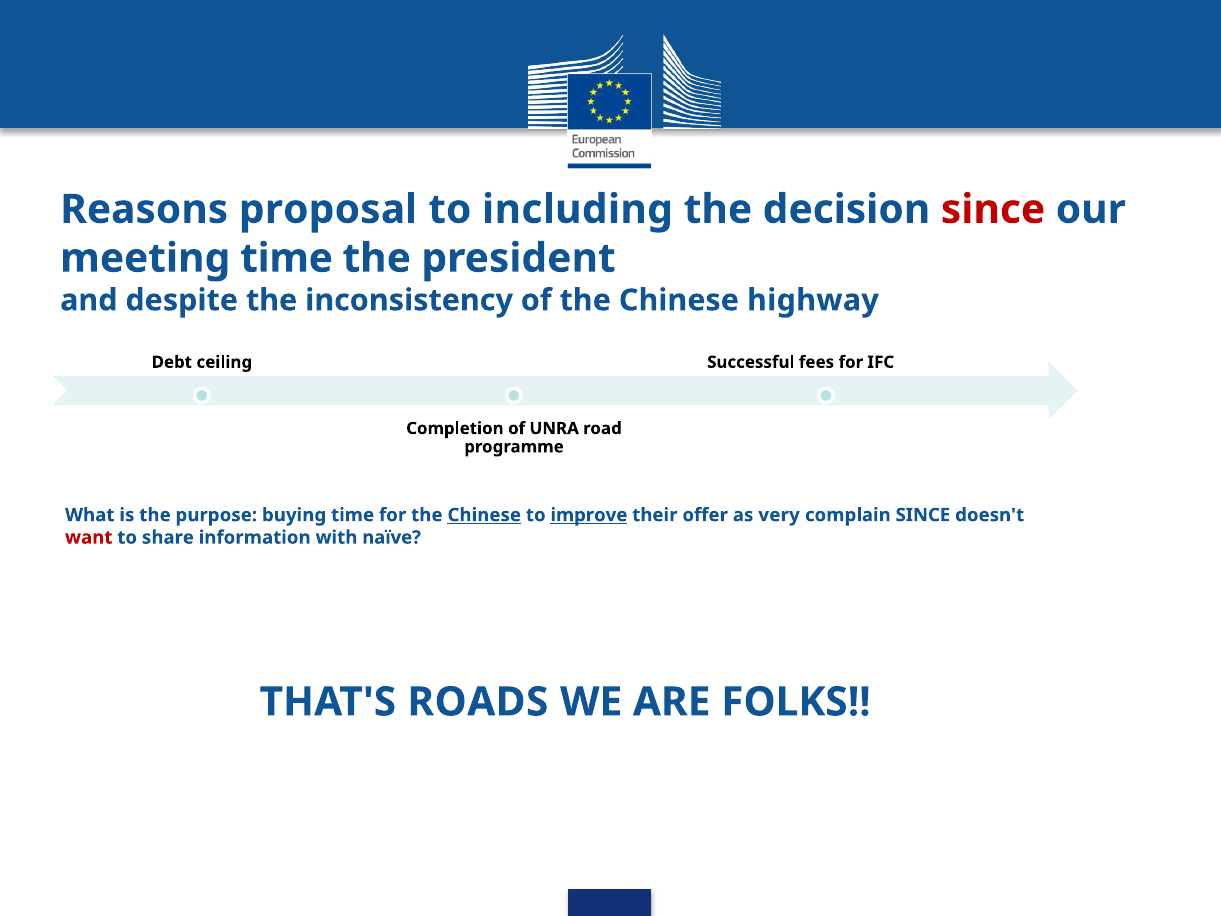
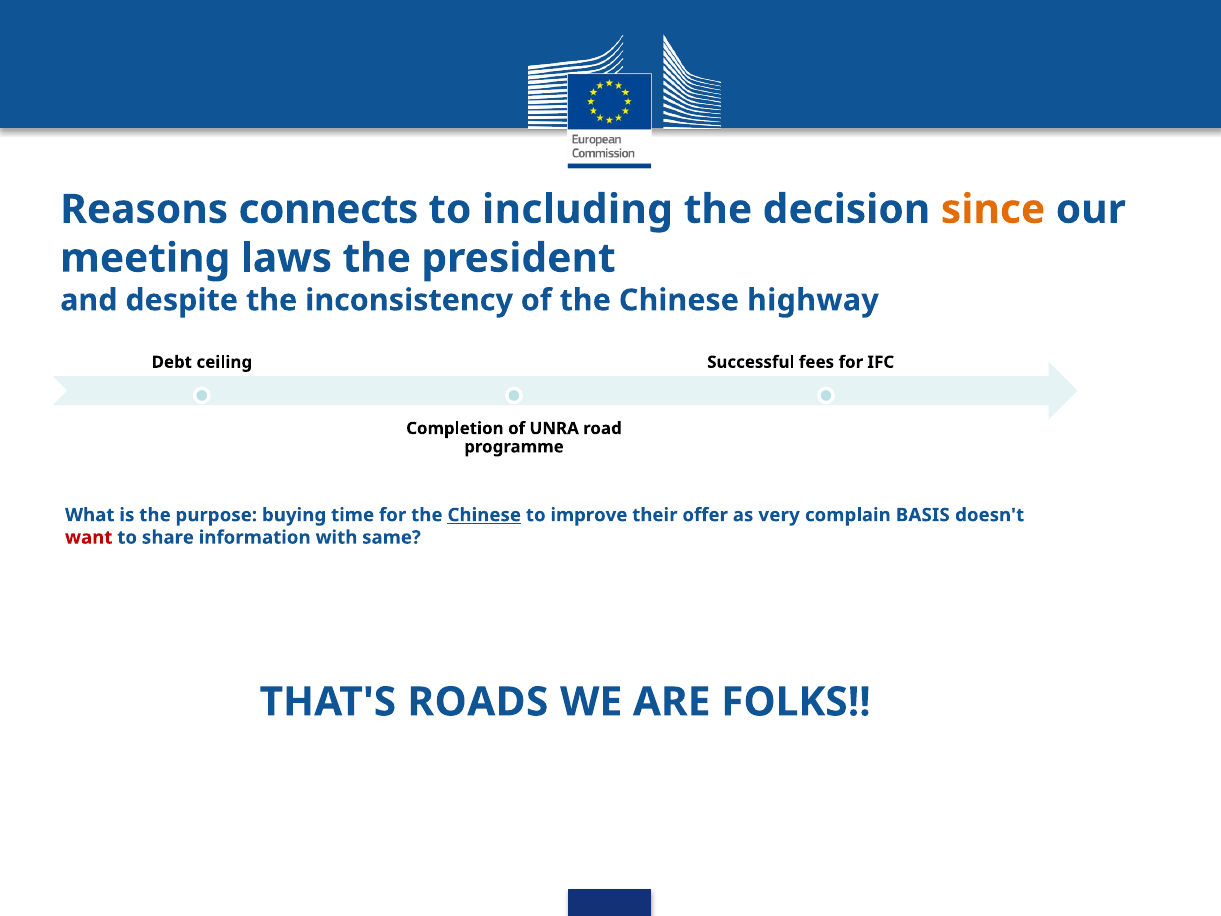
proposal: proposal -> connects
since at (993, 209) colour: red -> orange
meeting time: time -> laws
improve underline: present -> none
complain SINCE: SINCE -> BASIS
naïve: naïve -> same
